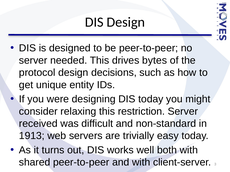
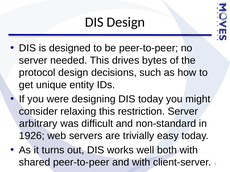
received: received -> arbitrary
1913: 1913 -> 1926
